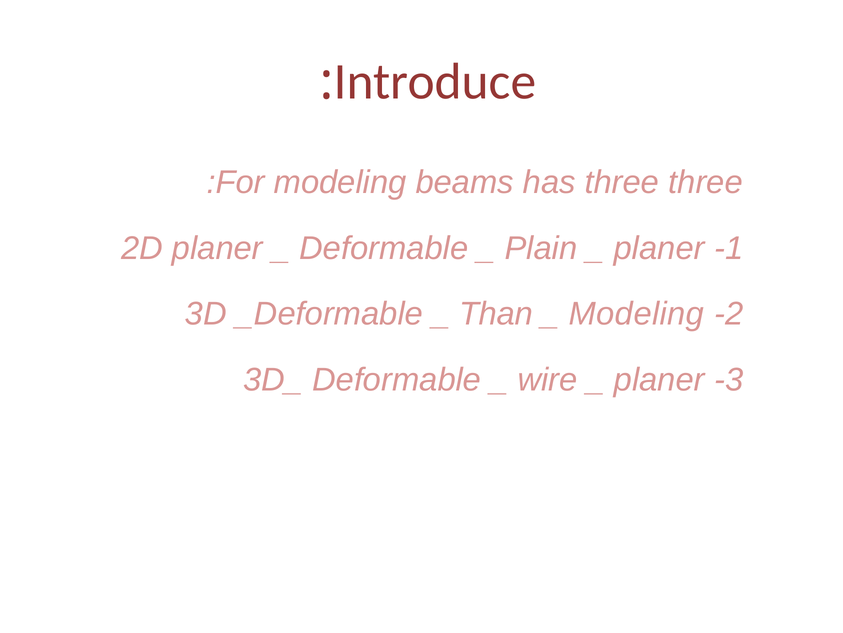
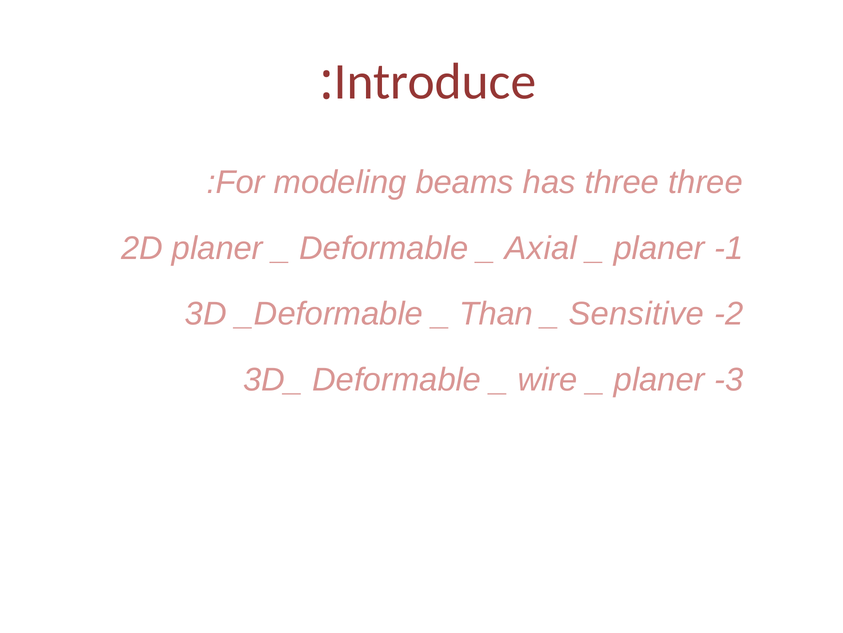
Plain: Plain -> Axial
Modeling at (636, 314): Modeling -> Sensitive
